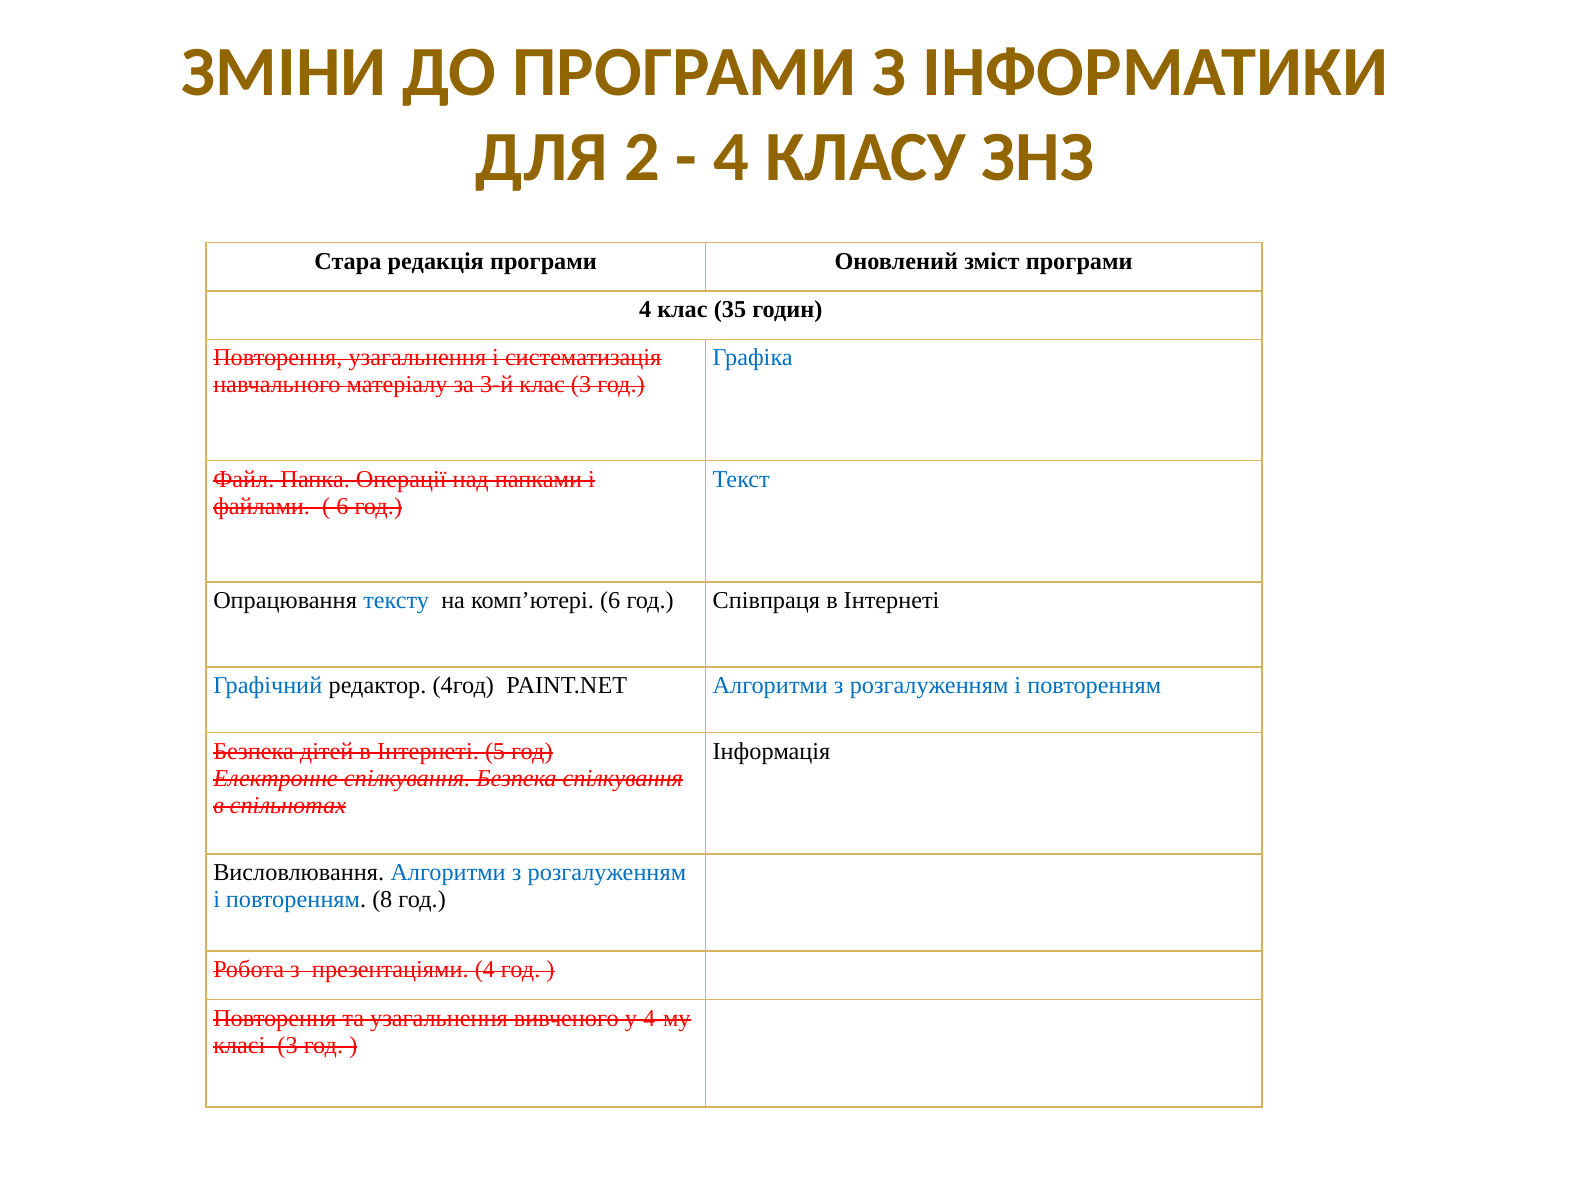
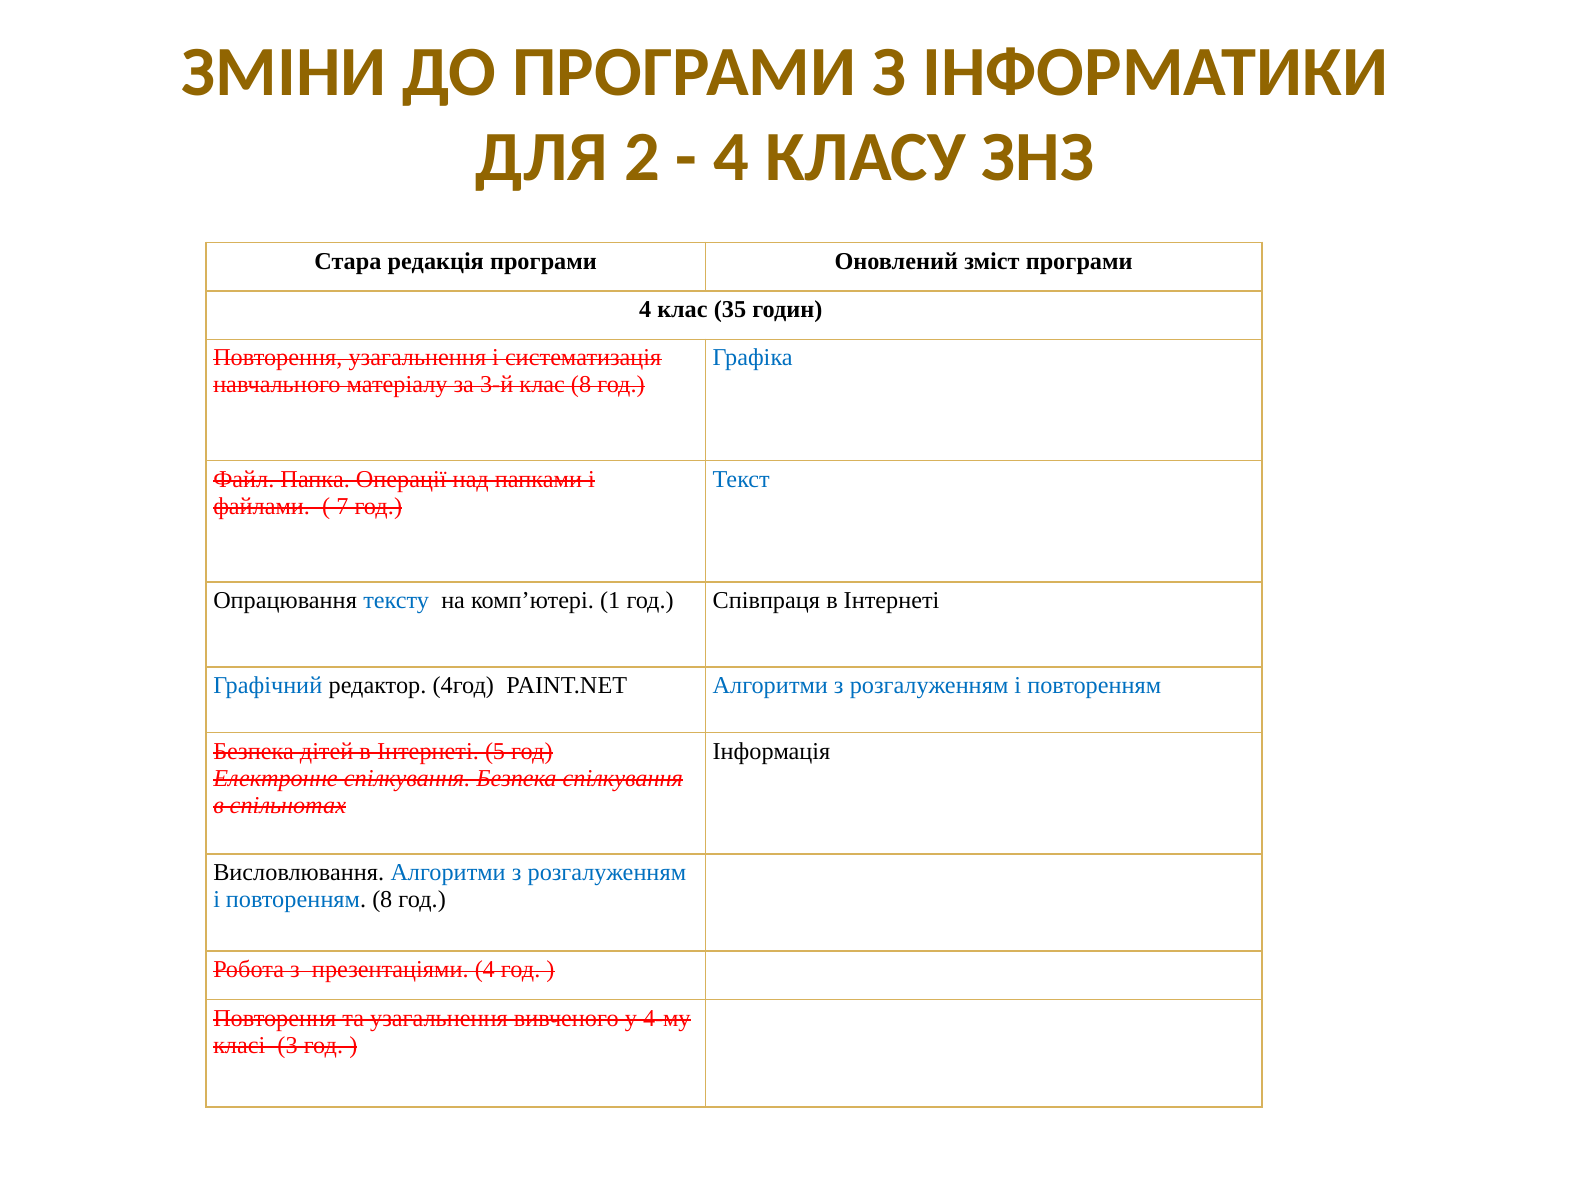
клас 3: 3 -> 8
6 at (342, 506): 6 -> 7
комп’ютері 6: 6 -> 1
